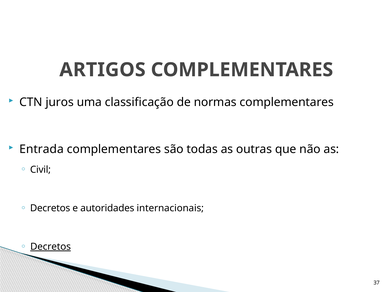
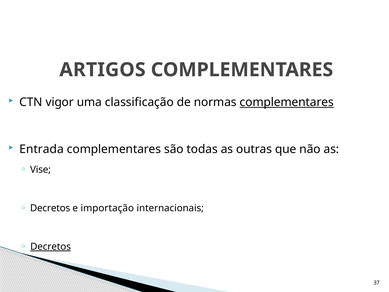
juros: juros -> vigor
complementares at (287, 102) underline: none -> present
Civil: Civil -> Vise
autoridades: autoridades -> importação
